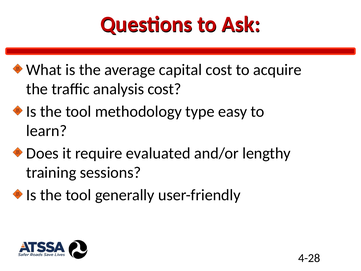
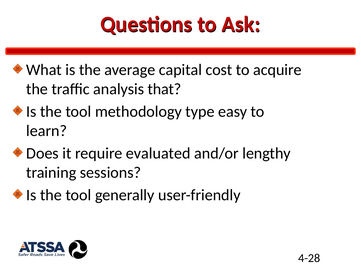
analysis cost: cost -> that
